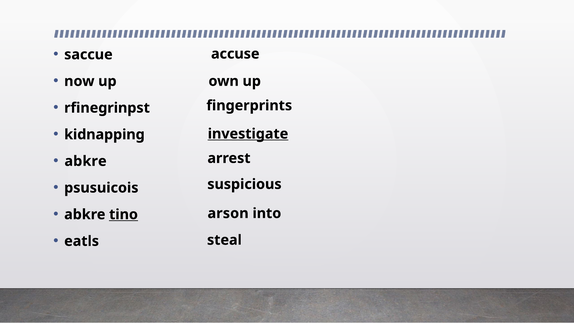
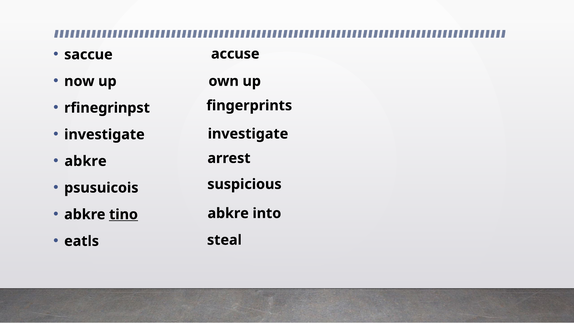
kidnapping at (104, 134): kidnapping -> investigate
investigate at (248, 134) underline: present -> none
arson at (228, 213): arson -> abkre
